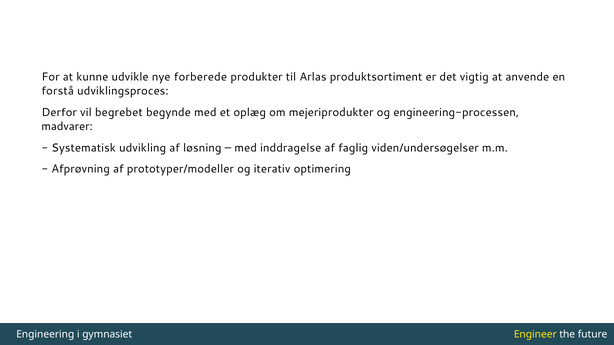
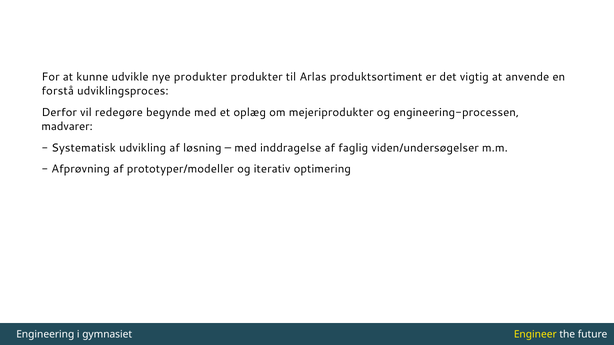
nye forberede: forberede -> produkter
begrebet: begrebet -> redegøre
